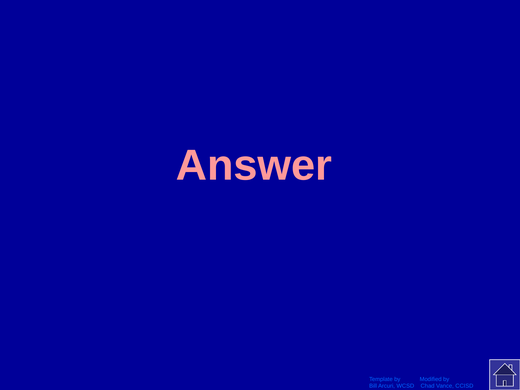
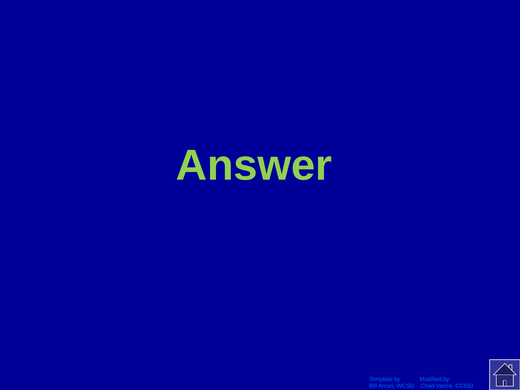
Answer colour: pink -> light green
